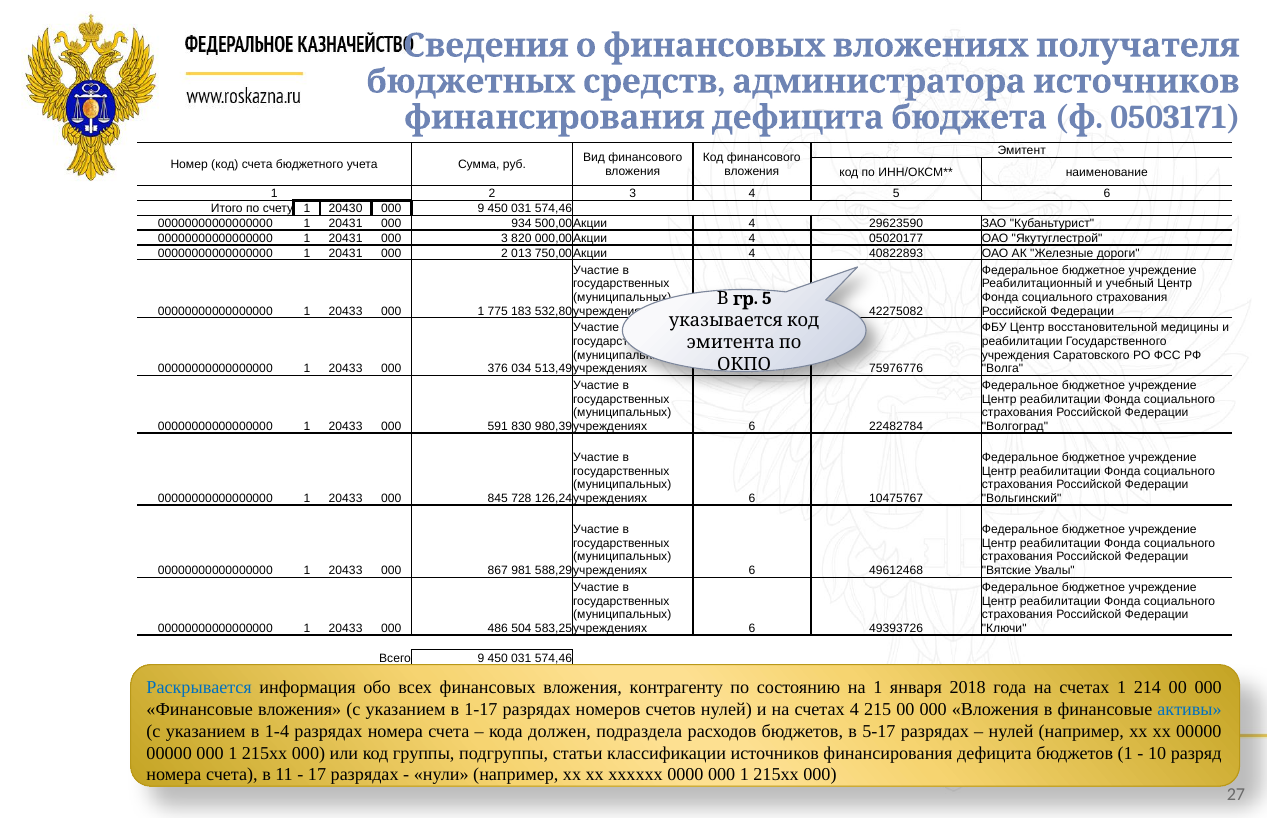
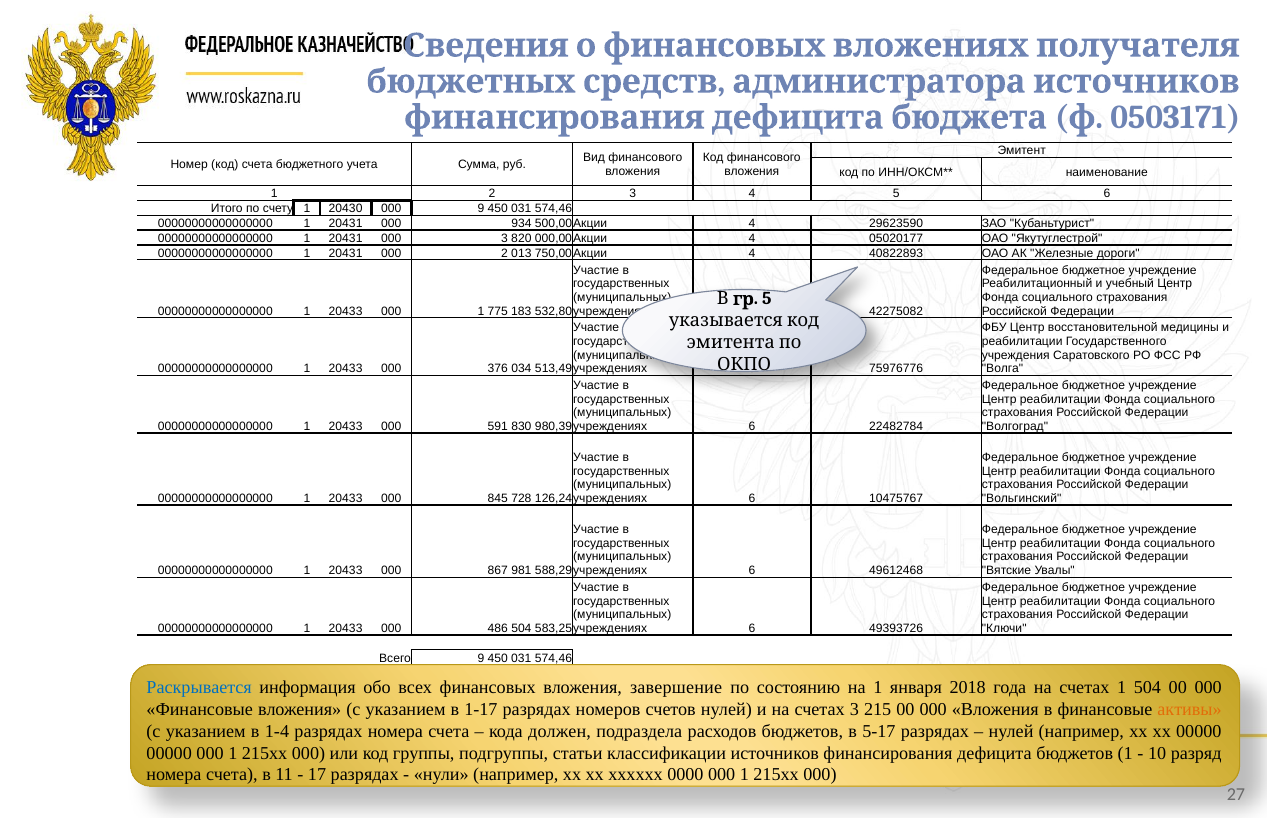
контрагенту: контрагенту -> завершение
1 214: 214 -> 504
счетах 4: 4 -> 3
активы colour: blue -> orange
